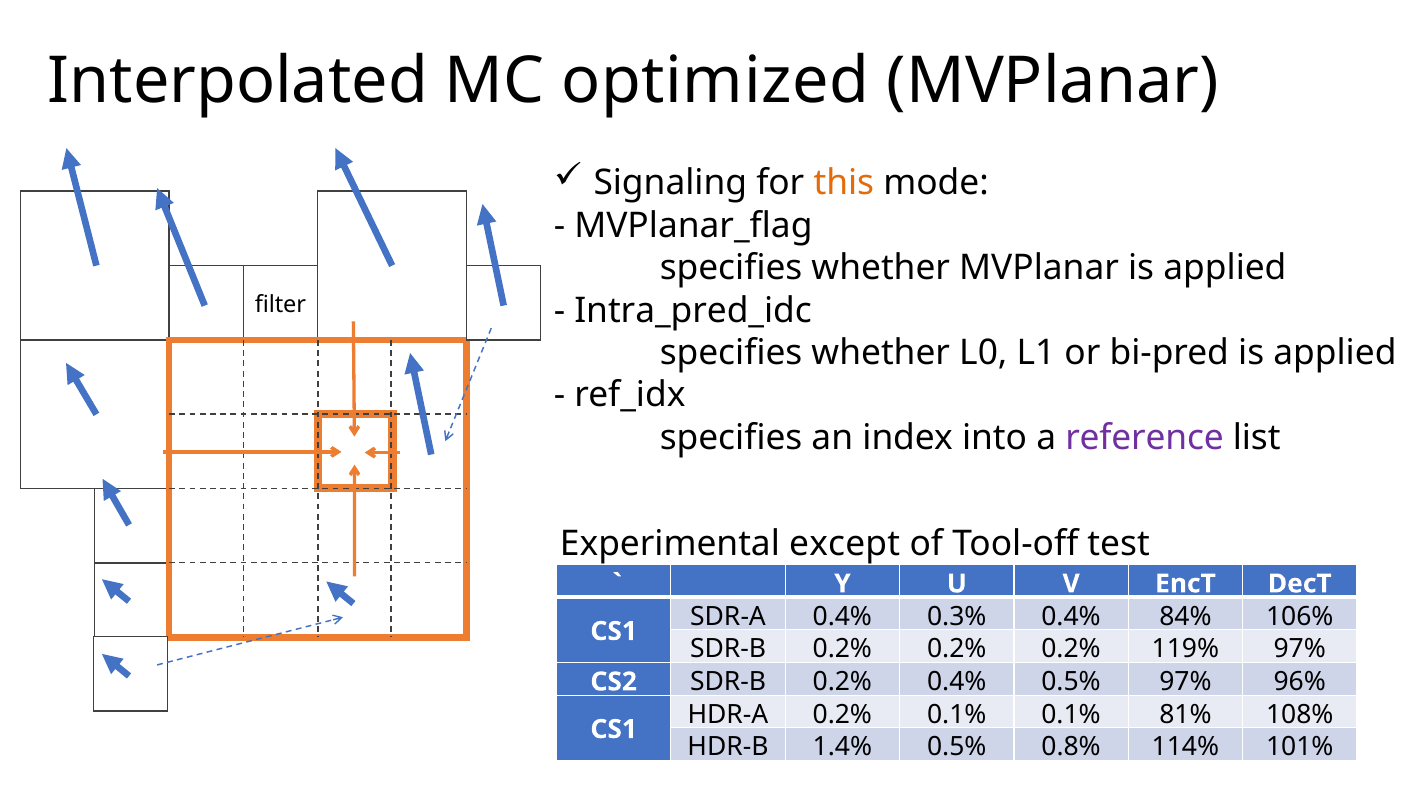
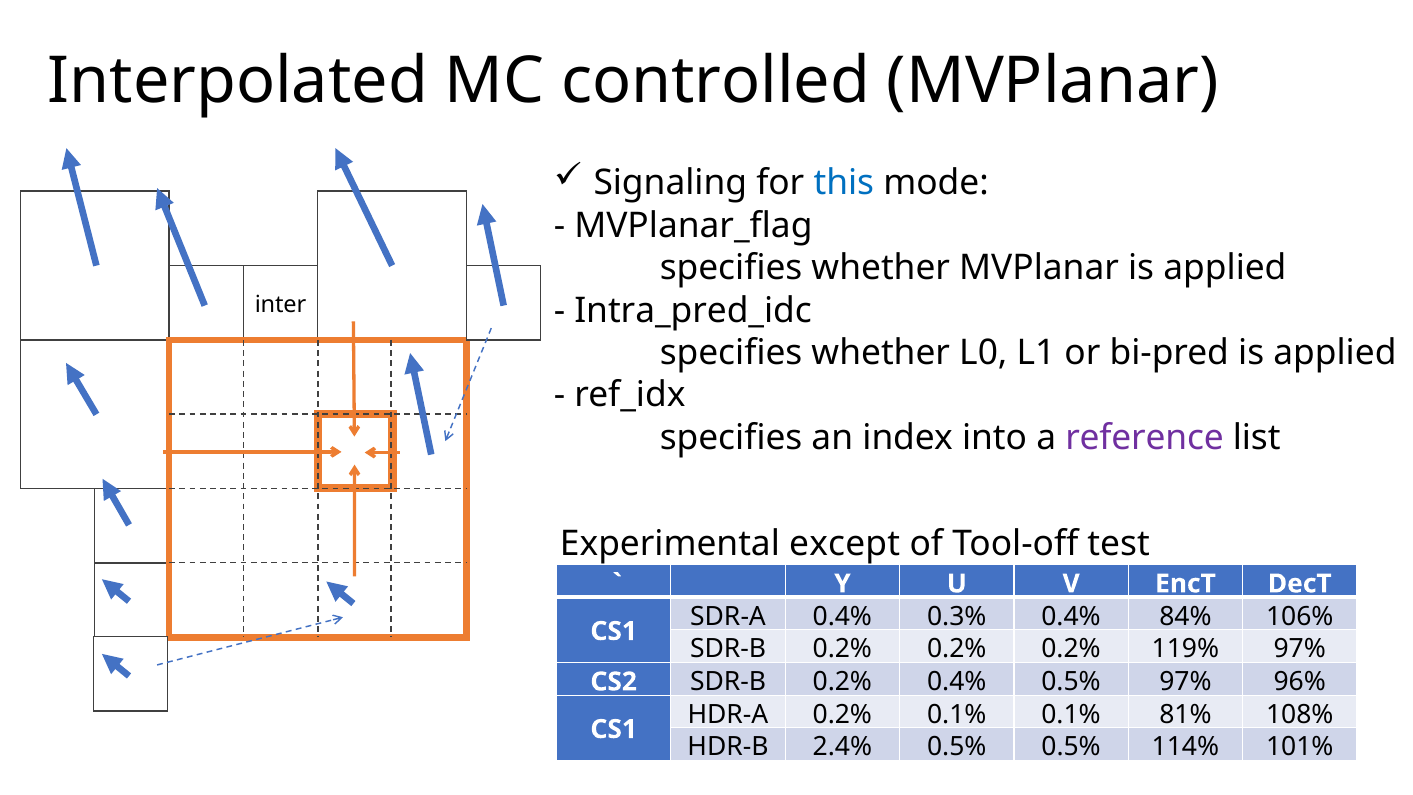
optimized: optimized -> controlled
this colour: orange -> blue
filter: filter -> inter
1.4%: 1.4% -> 2.4%
0.5% 0.8%: 0.8% -> 0.5%
